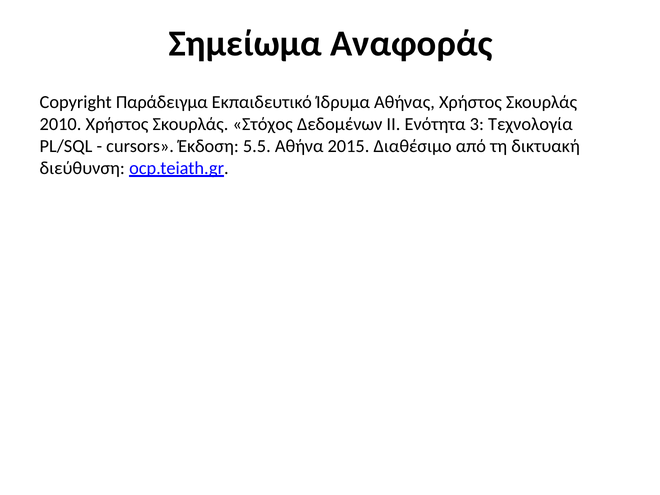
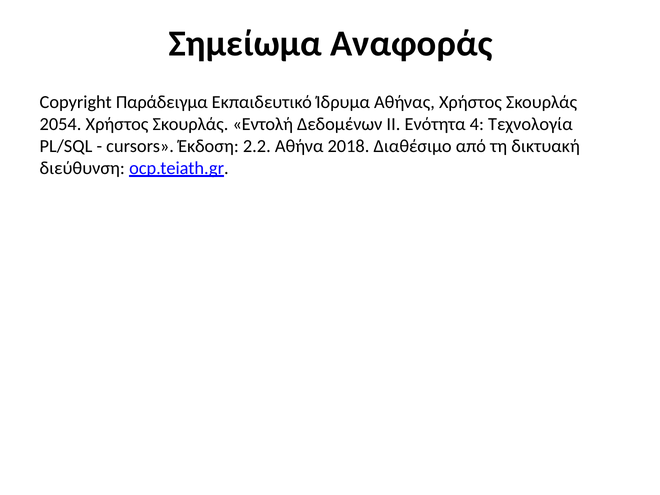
2010: 2010 -> 2054
Στόχος: Στόχος -> Εντολή
3: 3 -> 4
5.5: 5.5 -> 2.2
2015: 2015 -> 2018
